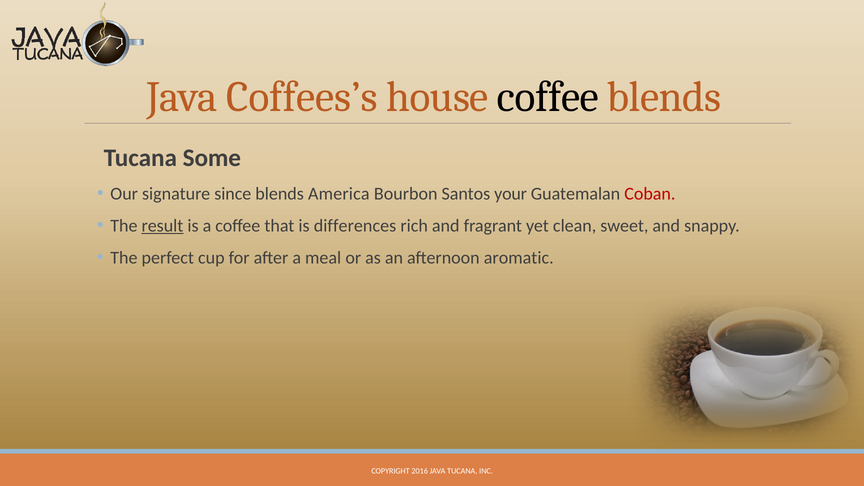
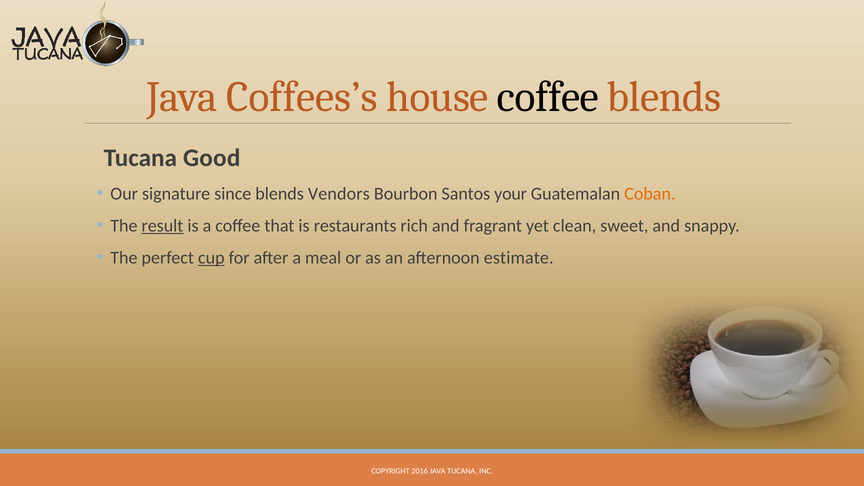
Some: Some -> Good
America: America -> Vendors
Coban colour: red -> orange
differences: differences -> restaurants
cup underline: none -> present
aromatic: aromatic -> estimate
